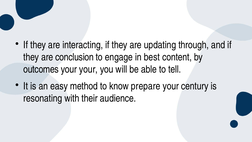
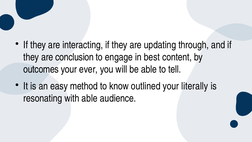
your your: your -> ever
prepare: prepare -> outlined
century: century -> literally
with their: their -> able
